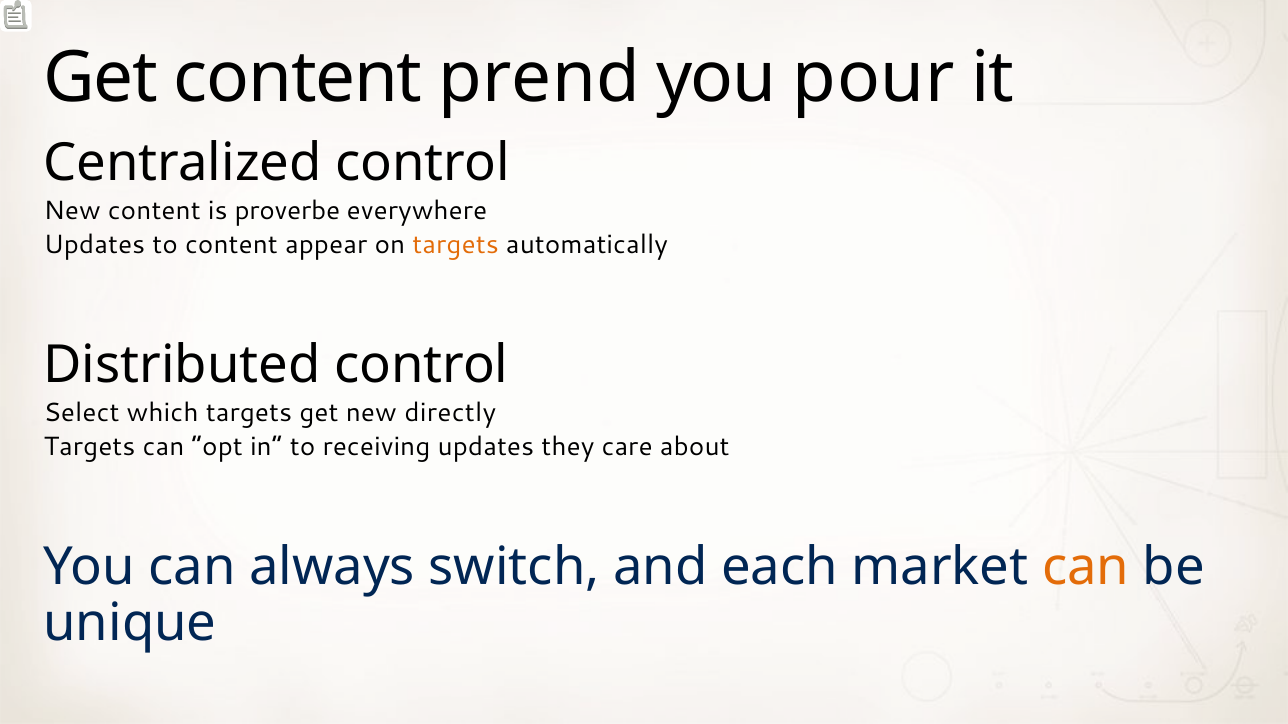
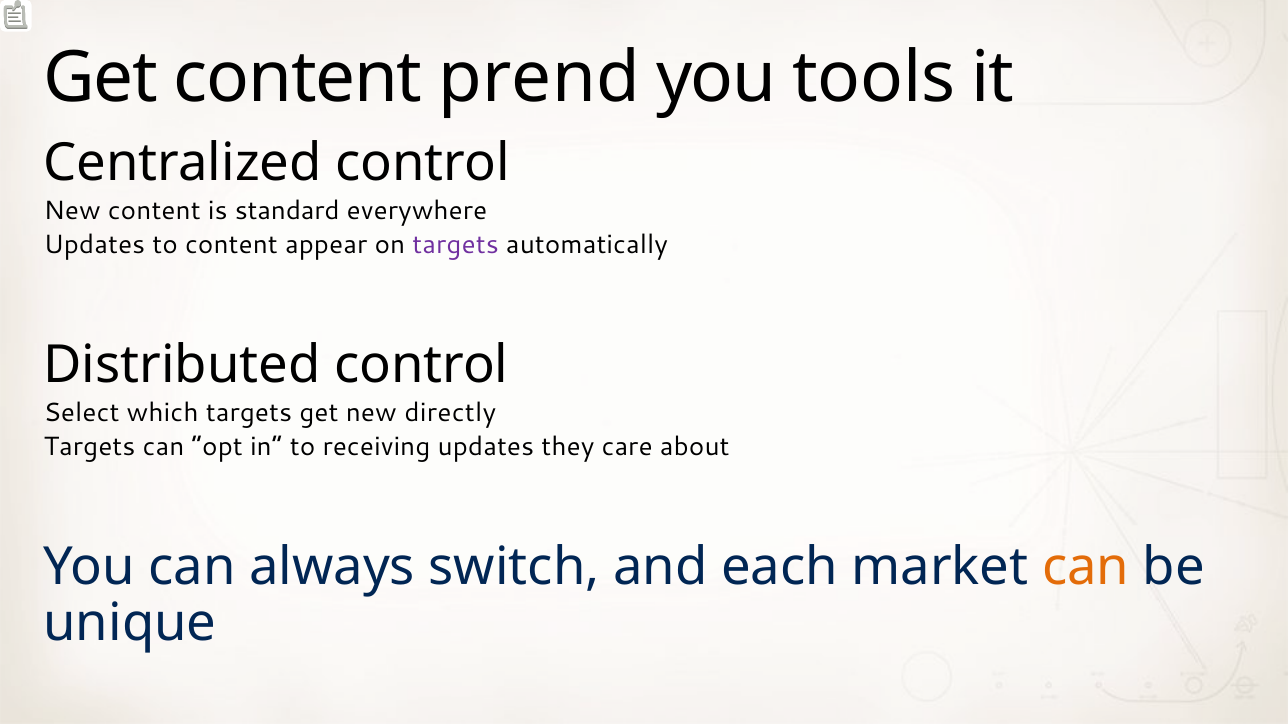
pour: pour -> tools
proverbe: proverbe -> standard
targets at (456, 245) colour: orange -> purple
